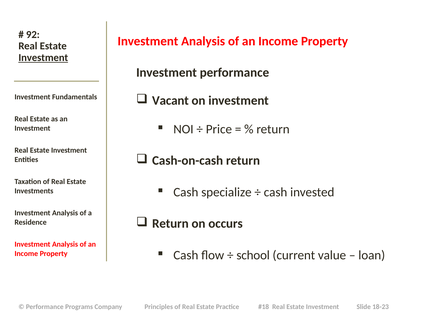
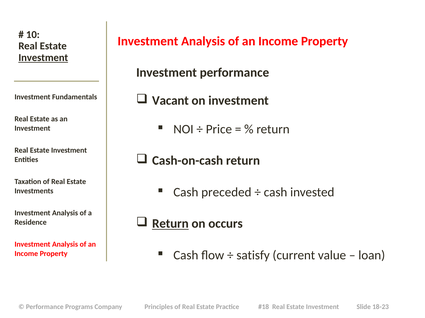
92: 92 -> 10
specialize: specialize -> preceded
Return at (170, 224) underline: none -> present
school: school -> satisfy
